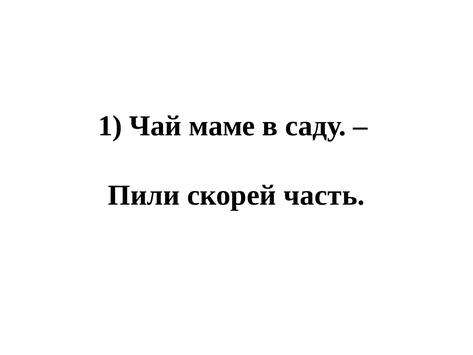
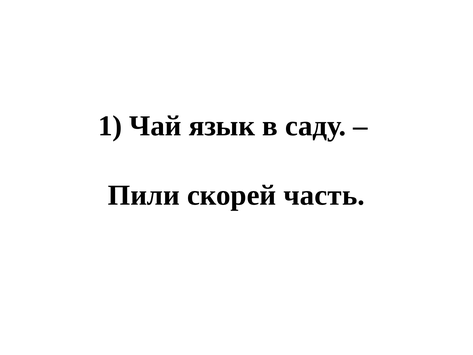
маме: маме -> язык
